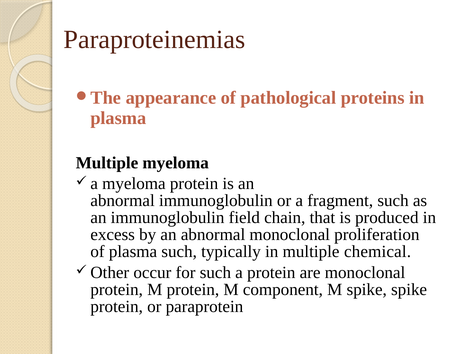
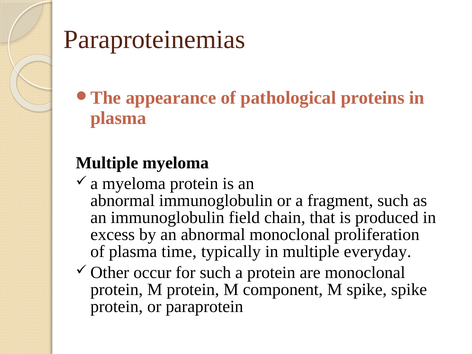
plasma such: such -> time
chemical: chemical -> everyday
